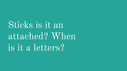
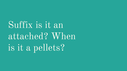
Sticks: Sticks -> Suffix
letters: letters -> pellets
